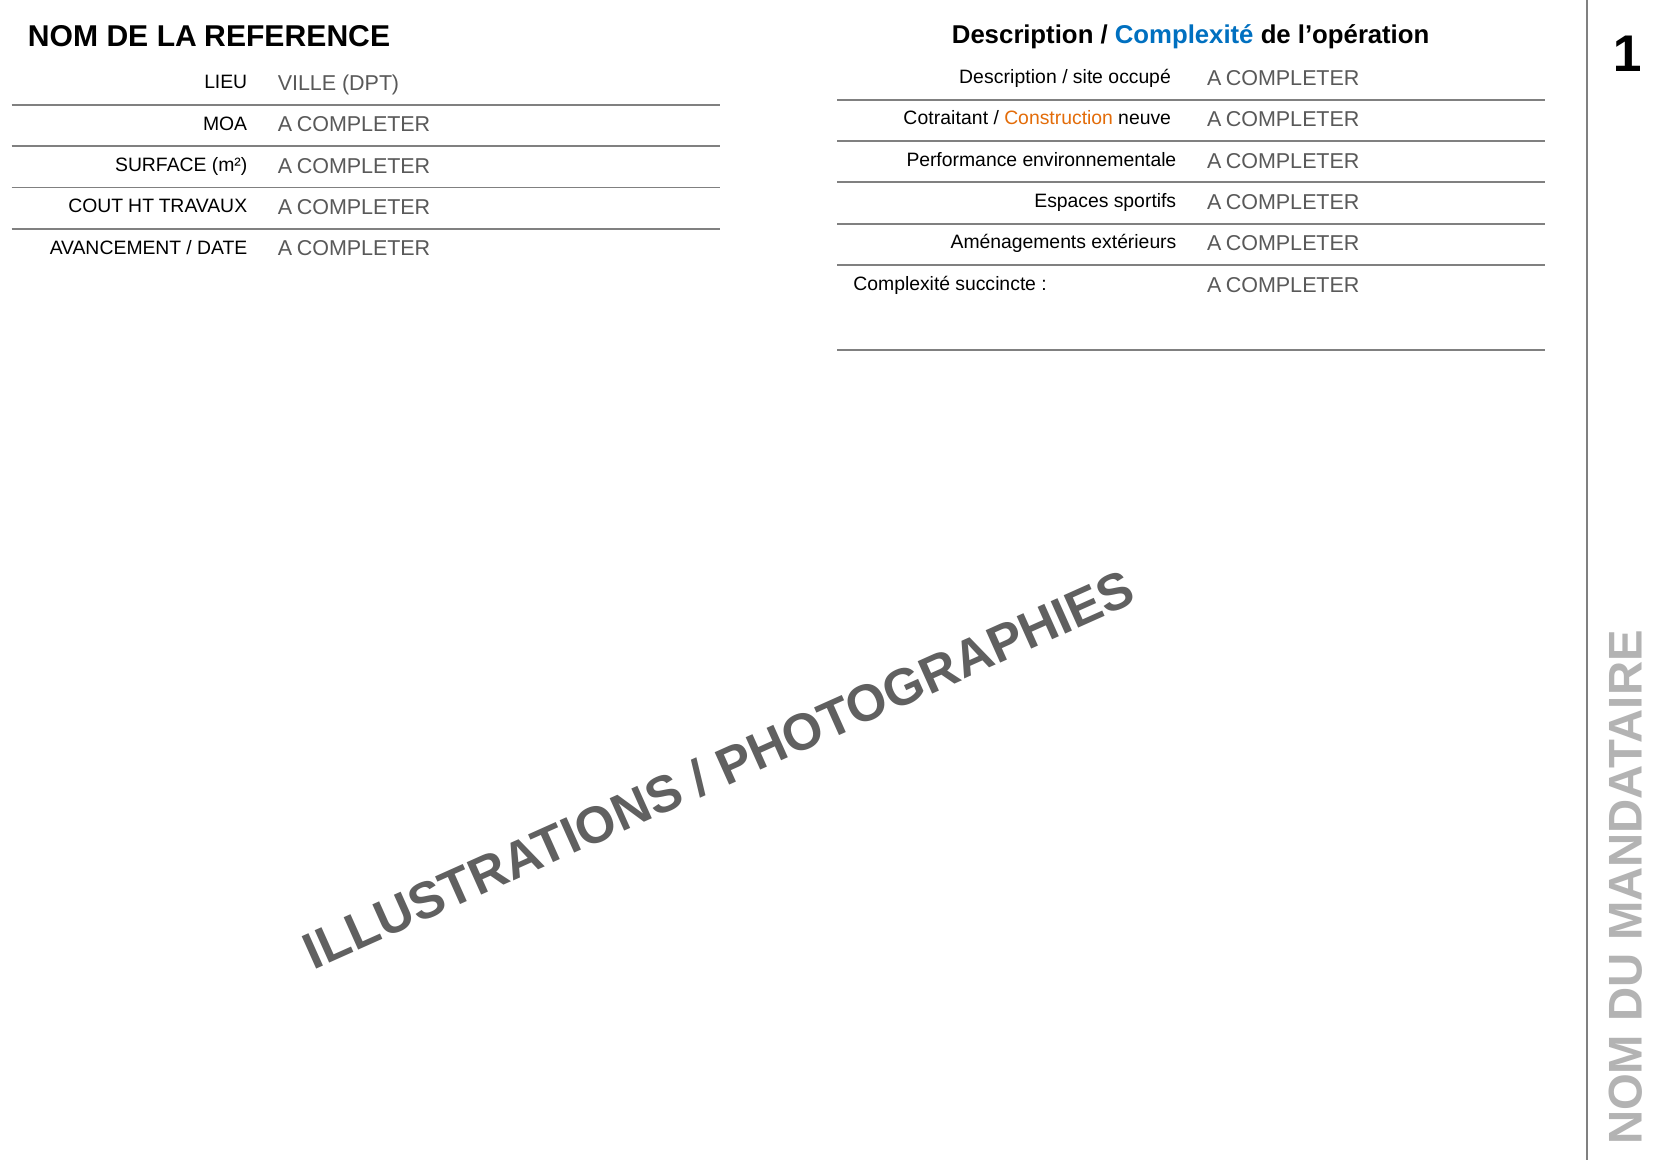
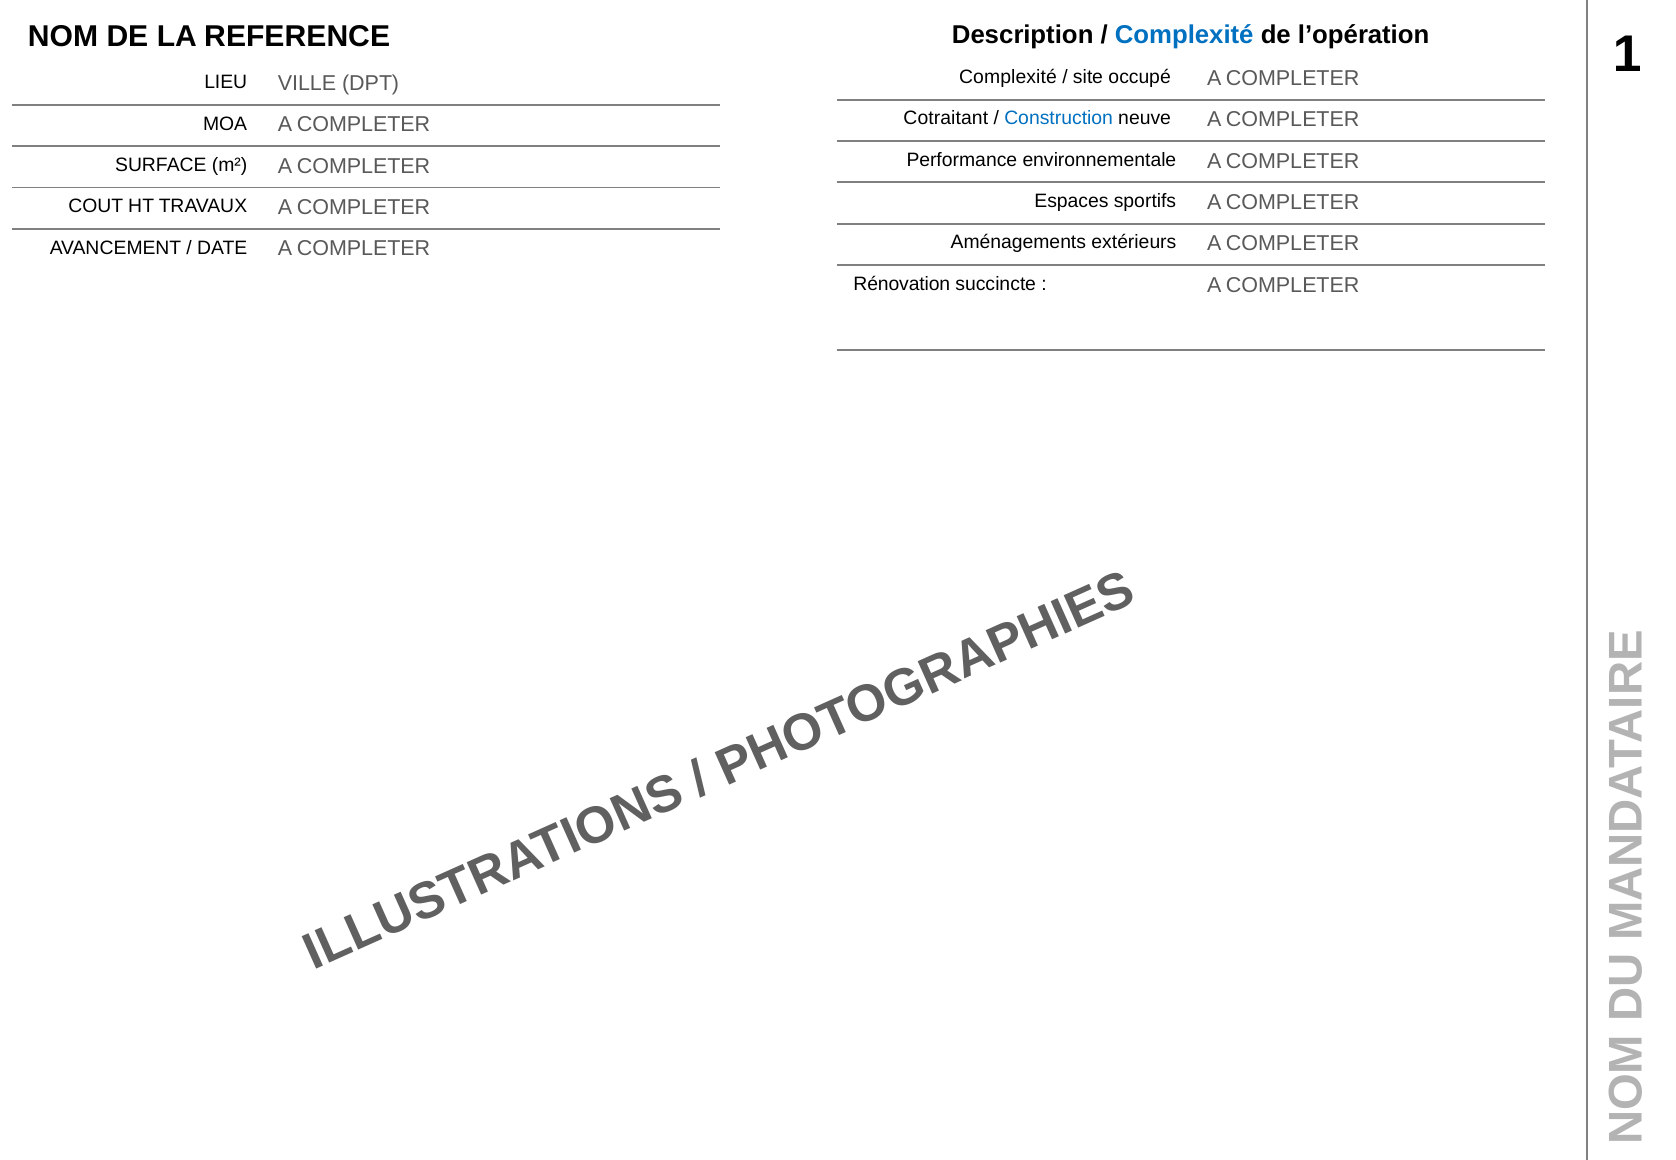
Description at (1008, 77): Description -> Complexité
Construction colour: orange -> blue
Complexité at (902, 284): Complexité -> Rénovation
